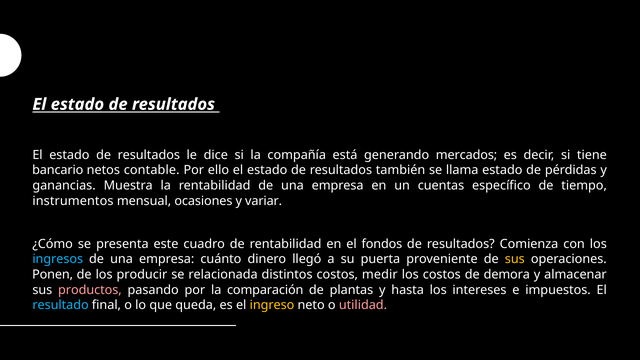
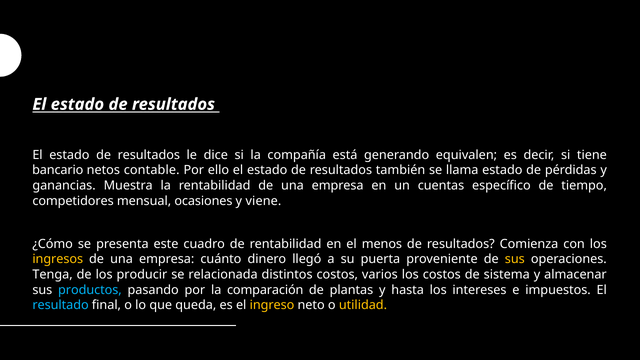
mercados: mercados -> equivalen
instrumentos: instrumentos -> competidores
variar: variar -> viene
fondos: fondos -> menos
ingresos colour: light blue -> yellow
Ponen: Ponen -> Tenga
medir: medir -> varios
demora: demora -> sistema
productos colour: pink -> light blue
utilidad colour: pink -> yellow
